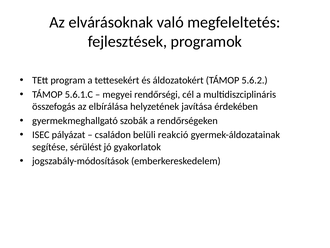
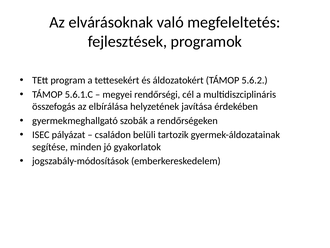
reakció: reakció -> tartozik
sérülést: sérülést -> minden
